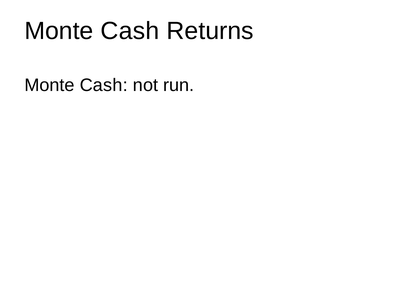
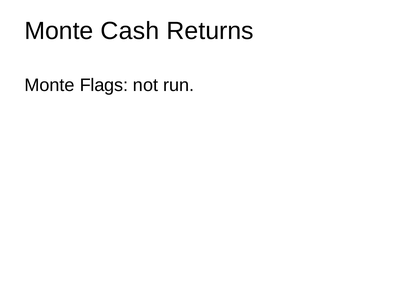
Cash at (104, 85): Cash -> Flags
